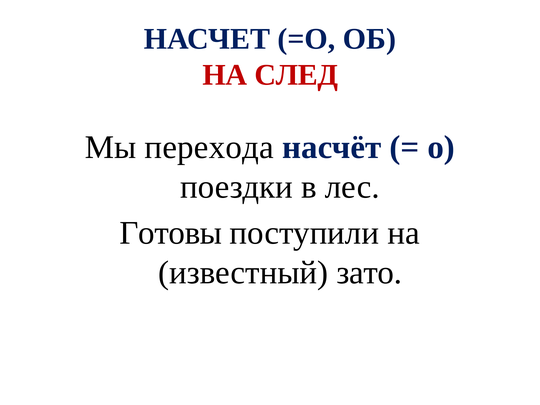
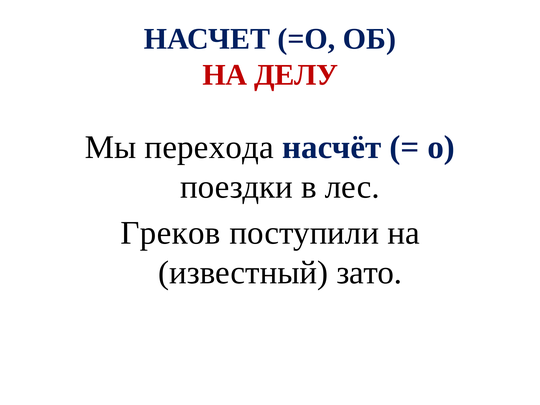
СЛЕД: СЛЕД -> ДЕЛУ
Готовы: Готовы -> Греков
